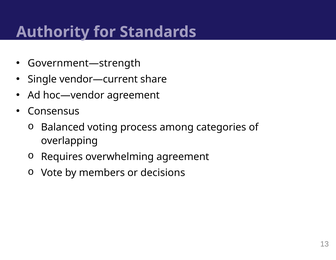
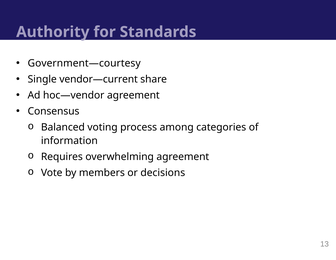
Government—strength: Government—strength -> Government—courtesy
overlapping: overlapping -> information
